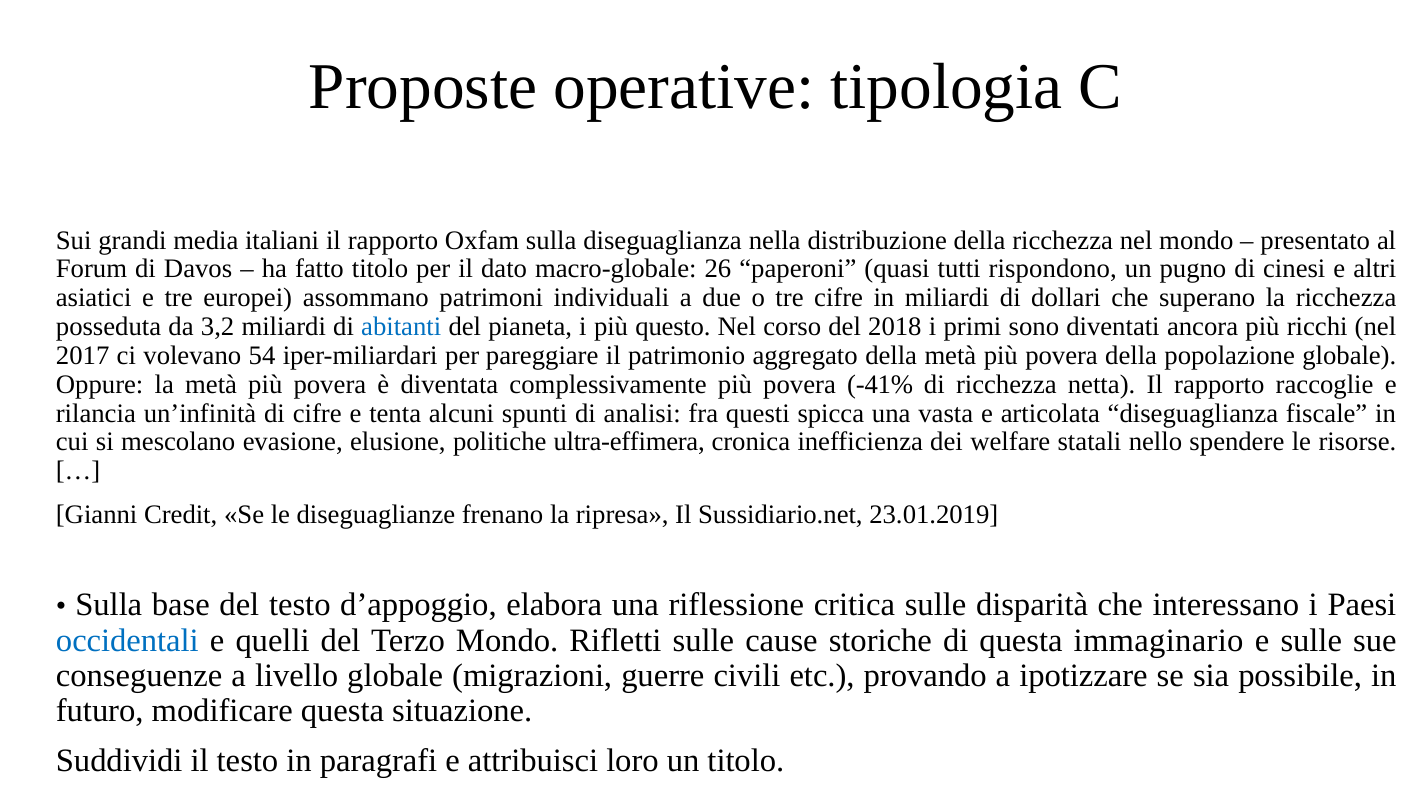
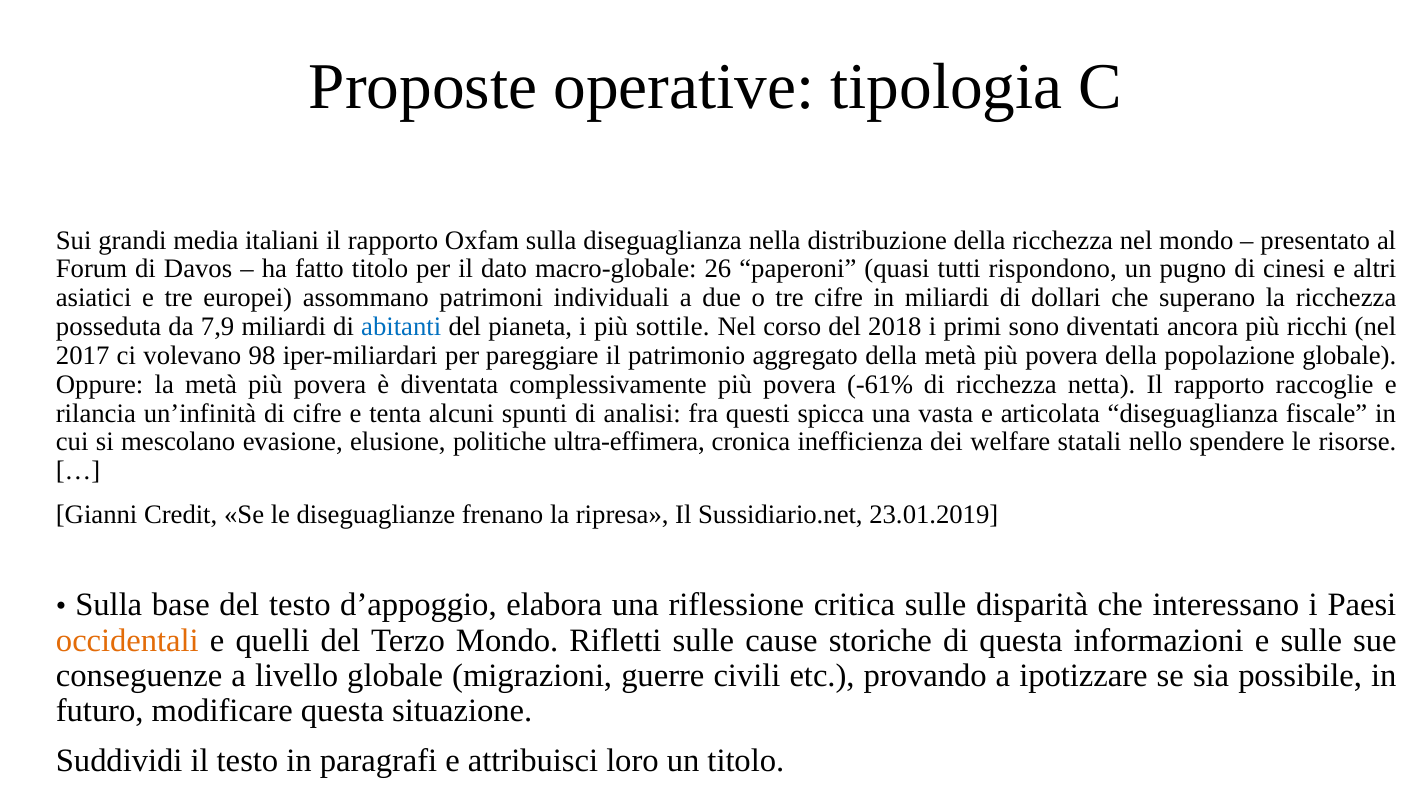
3,2: 3,2 -> 7,9
questo: questo -> sottile
54: 54 -> 98
-41%: -41% -> -61%
occidentali colour: blue -> orange
immaginario: immaginario -> informazioni
